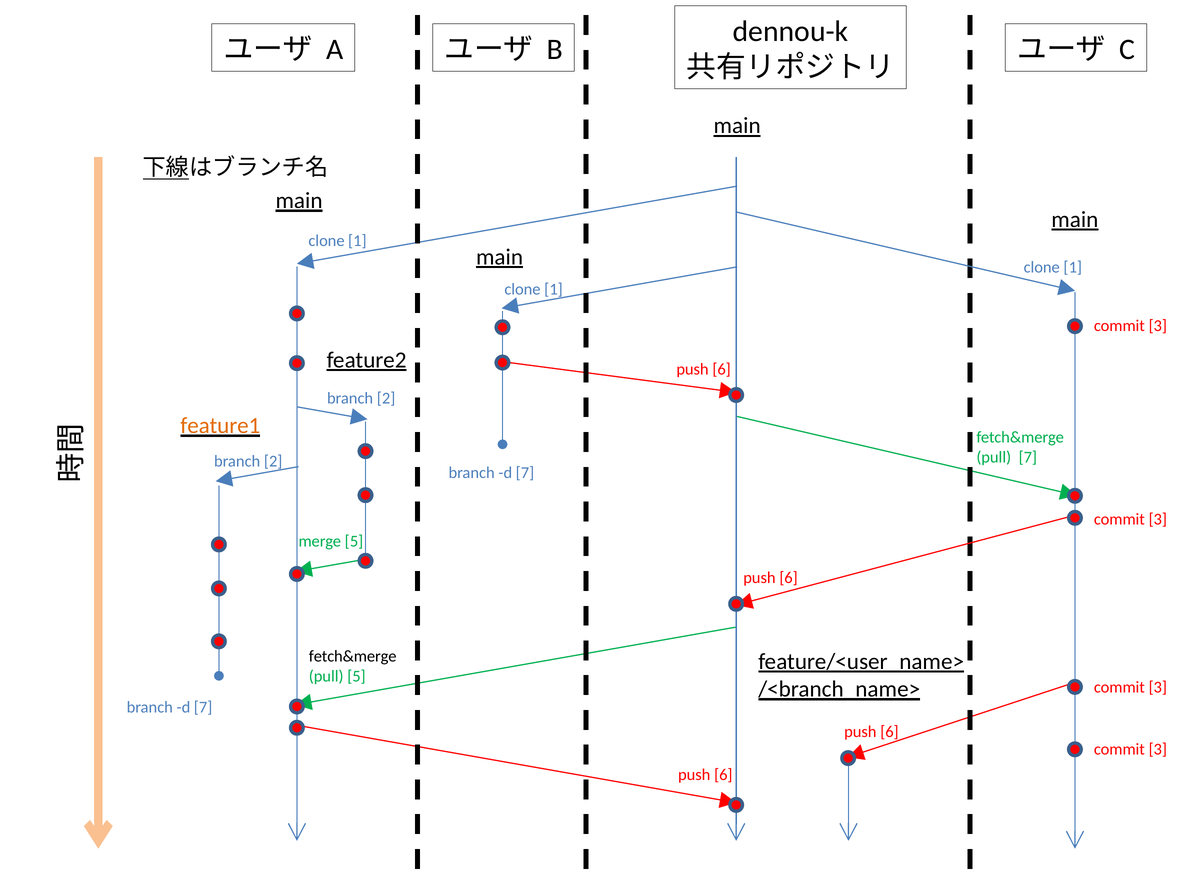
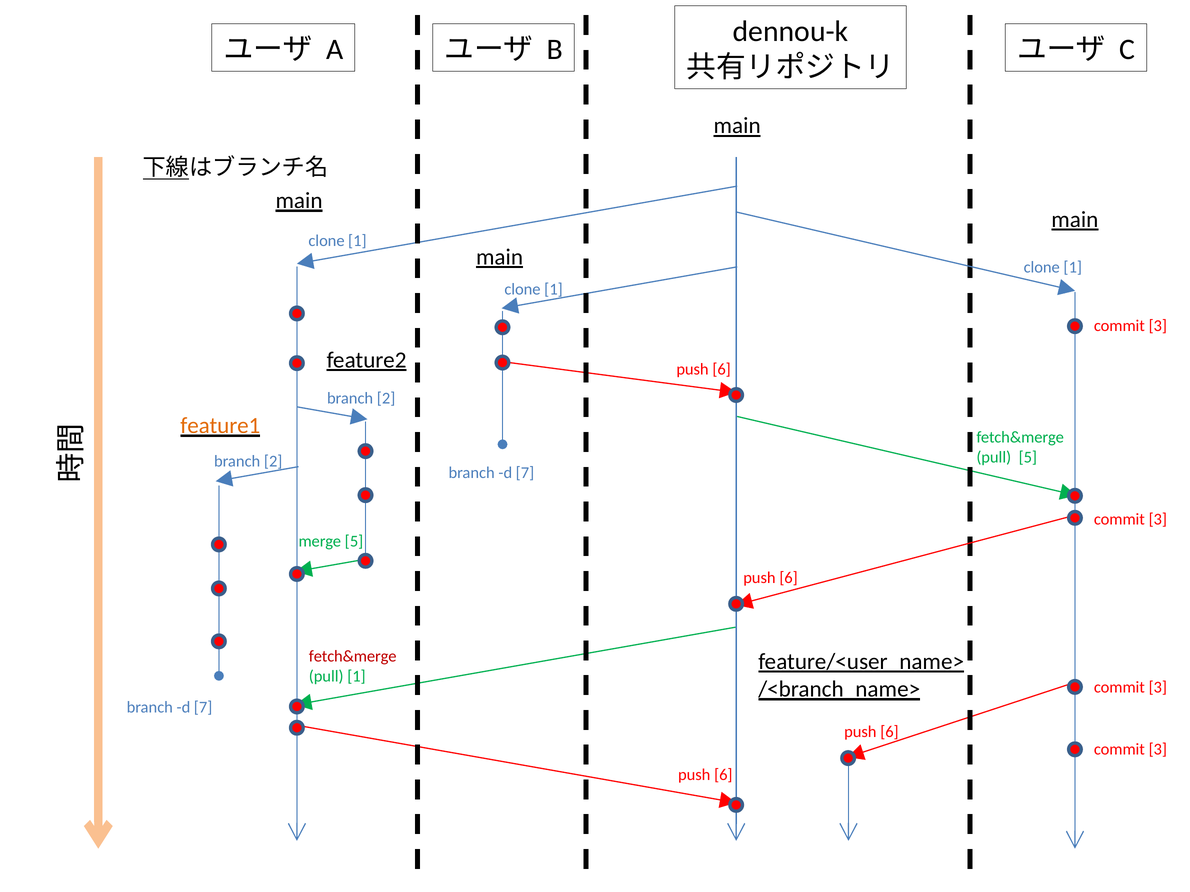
pull 7: 7 -> 5
fetch&merge at (353, 657) colour: black -> red
pull 5: 5 -> 1
